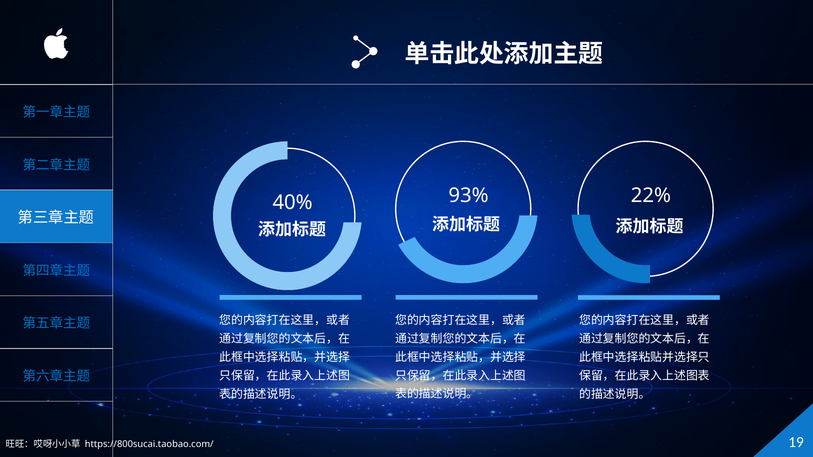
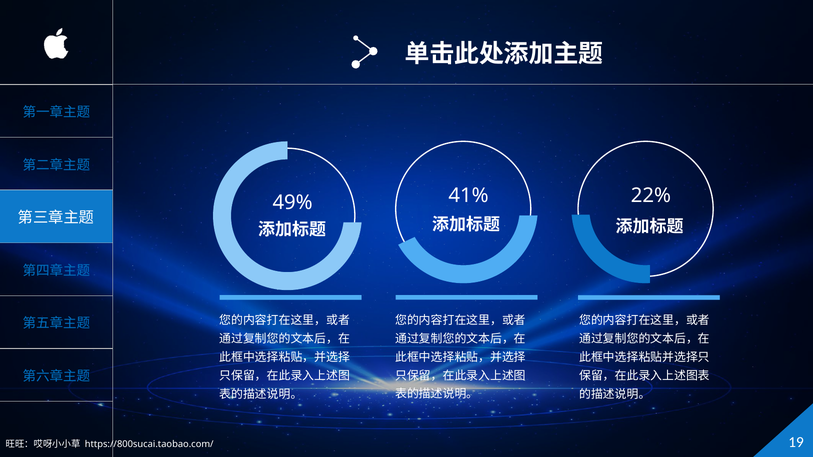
93%: 93% -> 41%
40%: 40% -> 49%
